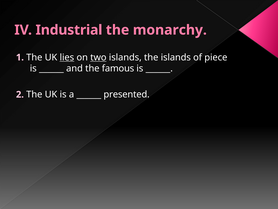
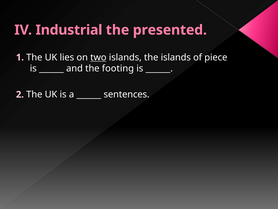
monarchy: monarchy -> presented
lies underline: present -> none
famous: famous -> footing
presented: presented -> sentences
